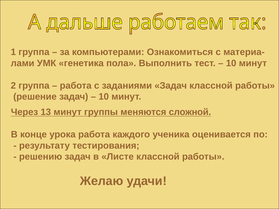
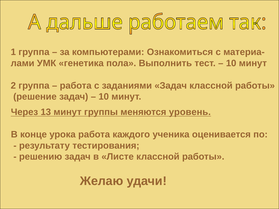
сложной: сложной -> уровень
